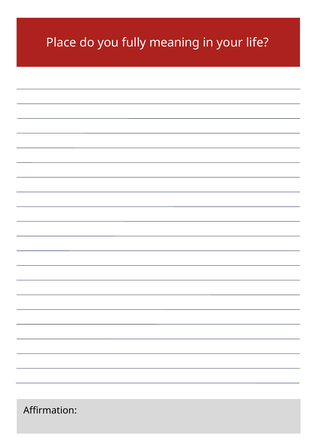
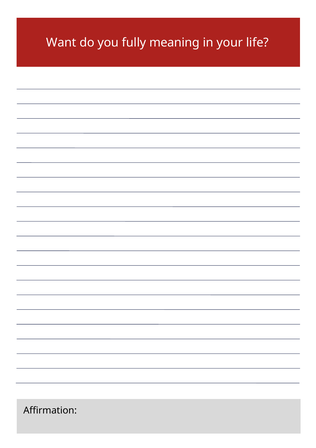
Place: Place -> Want
